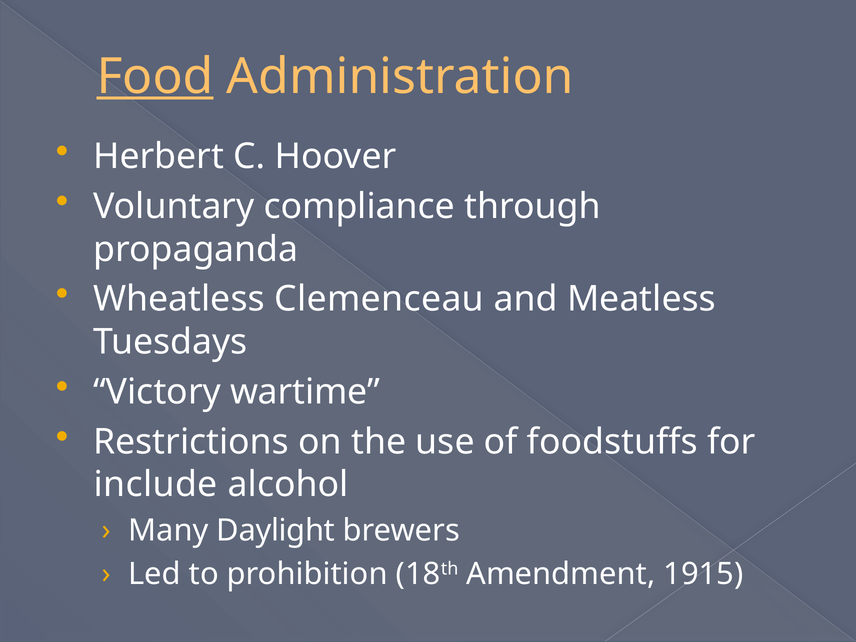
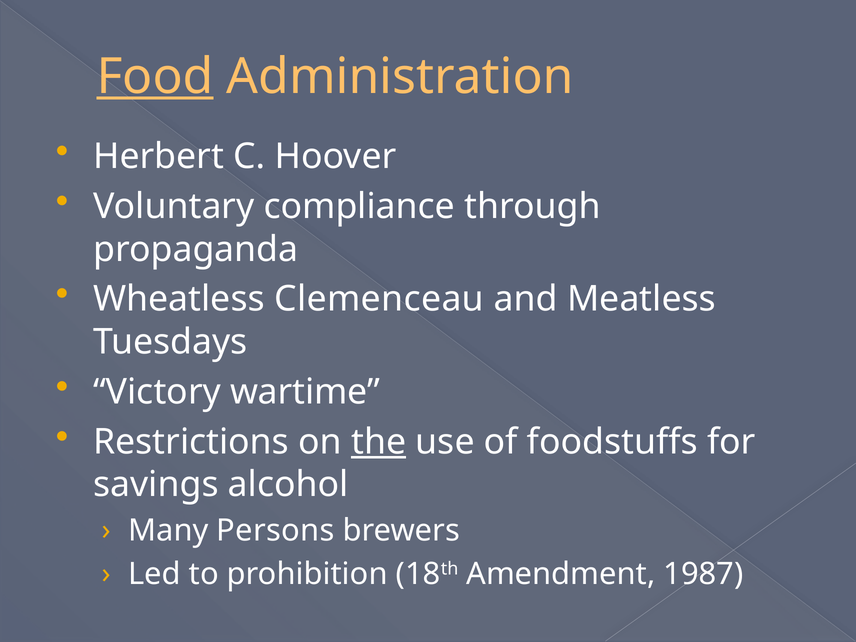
the underline: none -> present
include: include -> savings
Daylight: Daylight -> Persons
1915: 1915 -> 1987
